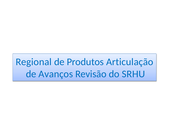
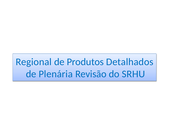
Articulação: Articulação -> Detalhados
Avanços: Avanços -> Plenária
